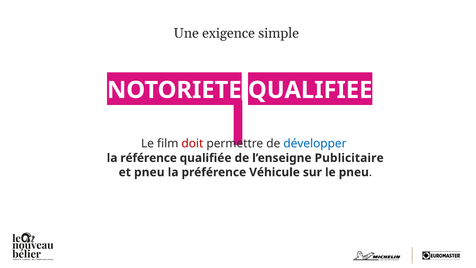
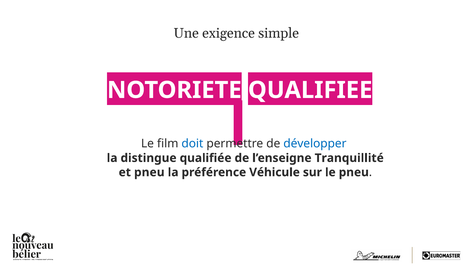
doit colour: red -> blue
référence: référence -> distingue
Publicitaire: Publicitaire -> Tranquillité
